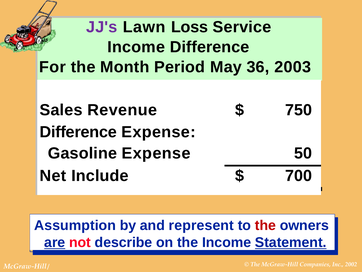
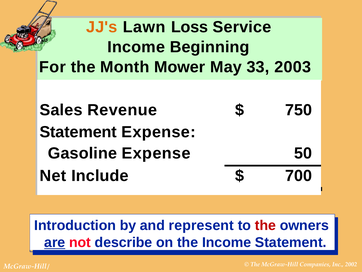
JJ's colour: purple -> orange
Income Difference: Difference -> Beginning
Period: Period -> Mower
36: 36 -> 33
Difference at (78, 132): Difference -> Statement
Assumption: Assumption -> Introduction
Statement at (291, 242) underline: present -> none
